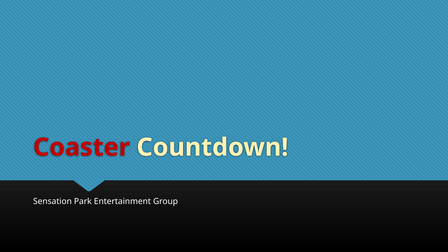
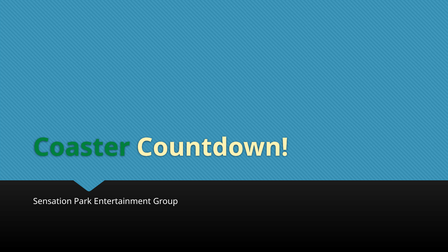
Coaster colour: red -> green
